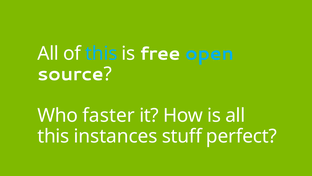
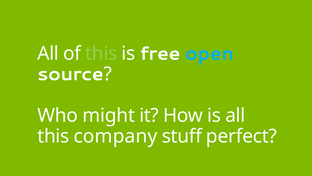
this at (101, 53) colour: light blue -> light green
faster: faster -> might
instances: instances -> company
